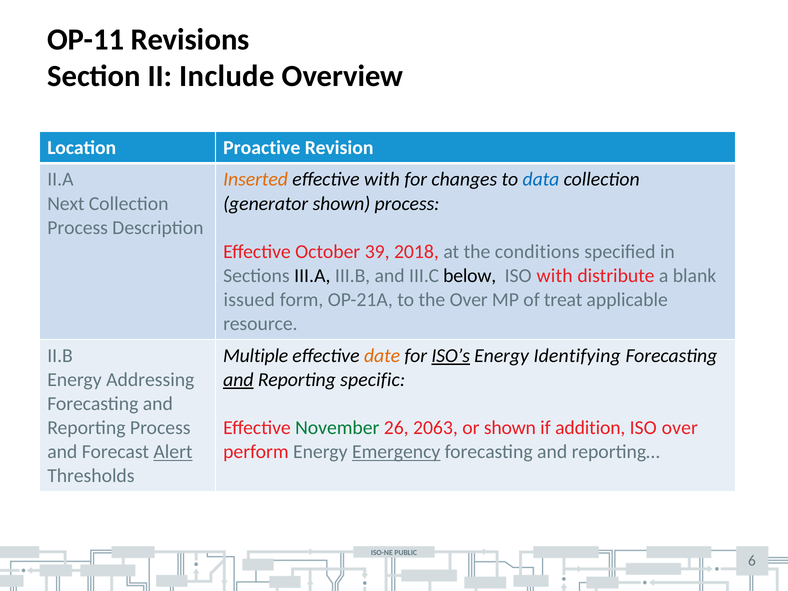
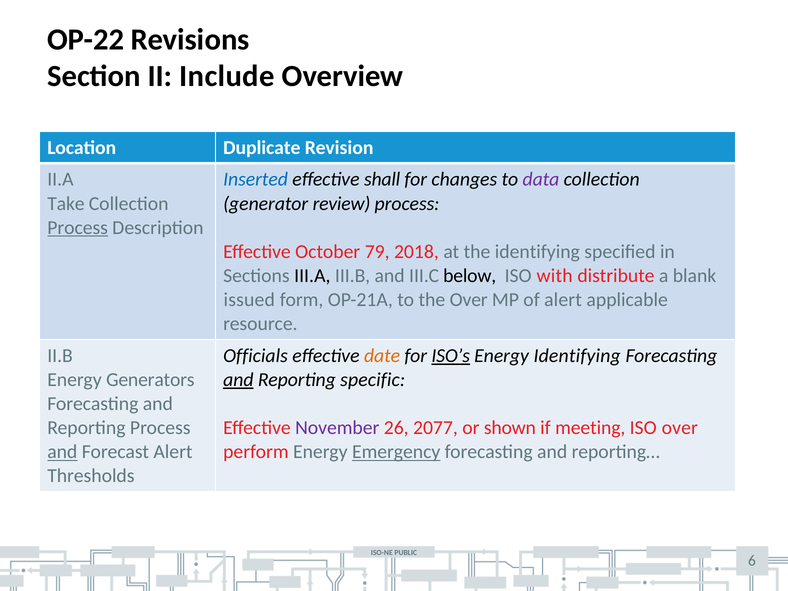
OP-11: OP-11 -> OP-22
Proactive: Proactive -> Duplicate
Inserted colour: orange -> blue
effective with: with -> shall
data colour: blue -> purple
Next: Next -> Take
generator shown: shown -> review
Process at (78, 228) underline: none -> present
39: 39 -> 79
the conditions: conditions -> identifying
of treat: treat -> alert
Multiple: Multiple -> Officials
Addressing: Addressing -> Generators
November colour: green -> purple
2063: 2063 -> 2077
addition: addition -> meeting
and at (62, 452) underline: none -> present
Alert at (173, 452) underline: present -> none
